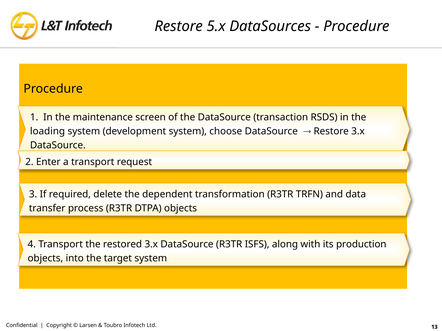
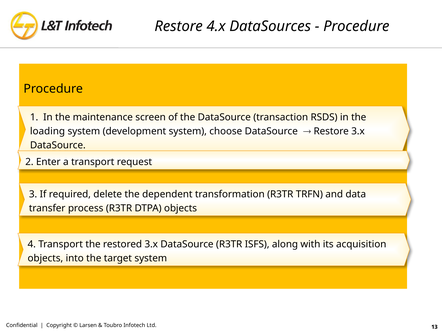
5.x: 5.x -> 4.x
production: production -> acquisition
